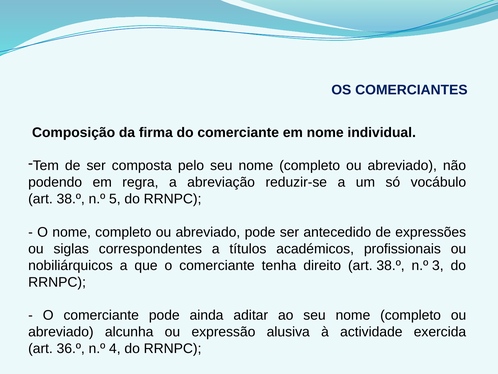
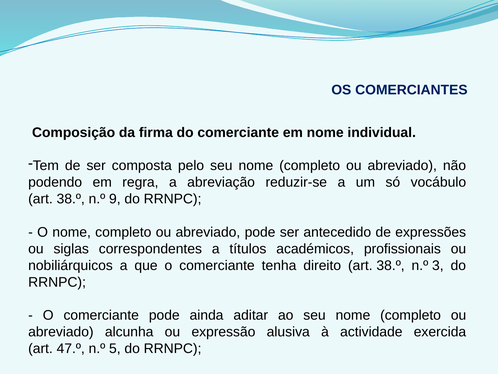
5: 5 -> 9
36.º: 36.º -> 47.º
4: 4 -> 5
